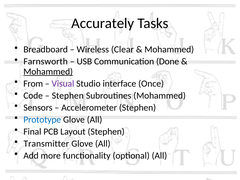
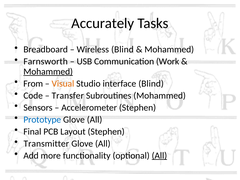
Wireless Clear: Clear -> Blind
Done: Done -> Work
Visual colour: purple -> orange
interface Once: Once -> Blind
Stephen at (68, 96): Stephen -> Transfer
All at (159, 156) underline: none -> present
